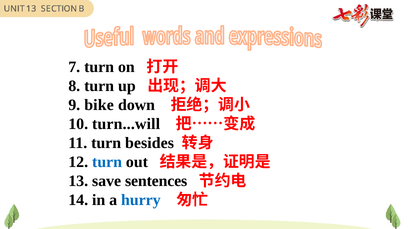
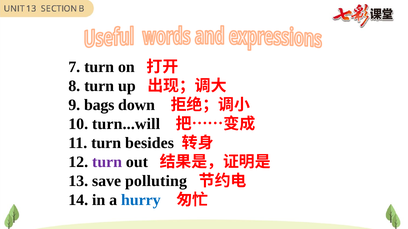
bike: bike -> bags
turn at (107, 162) colour: blue -> purple
sentences: sentences -> polluting
